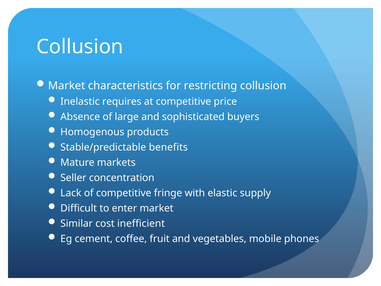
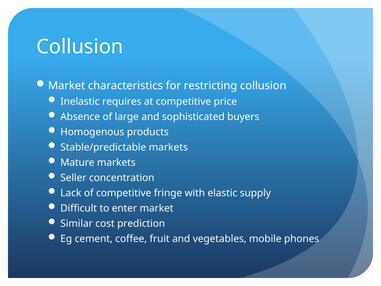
Stable/predictable benefits: benefits -> markets
inefficient: inefficient -> prediction
